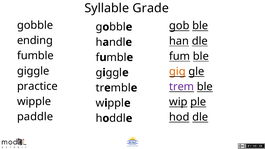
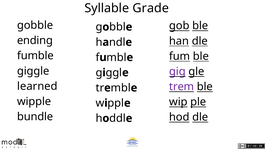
gig colour: orange -> purple
practice: practice -> learned
paddle: paddle -> bundle
